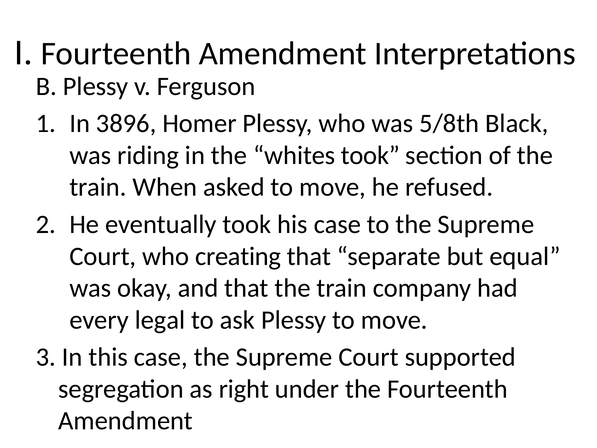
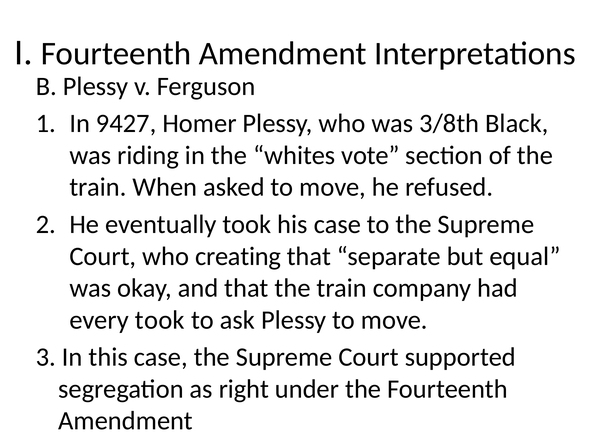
3896: 3896 -> 9427
5/8th: 5/8th -> 3/8th
whites took: took -> vote
every legal: legal -> took
